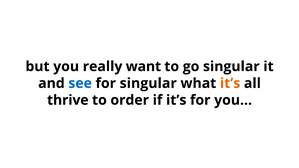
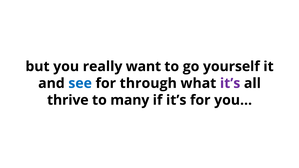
go singular: singular -> yourself
for singular: singular -> through
it’s at (230, 83) colour: orange -> purple
order: order -> many
